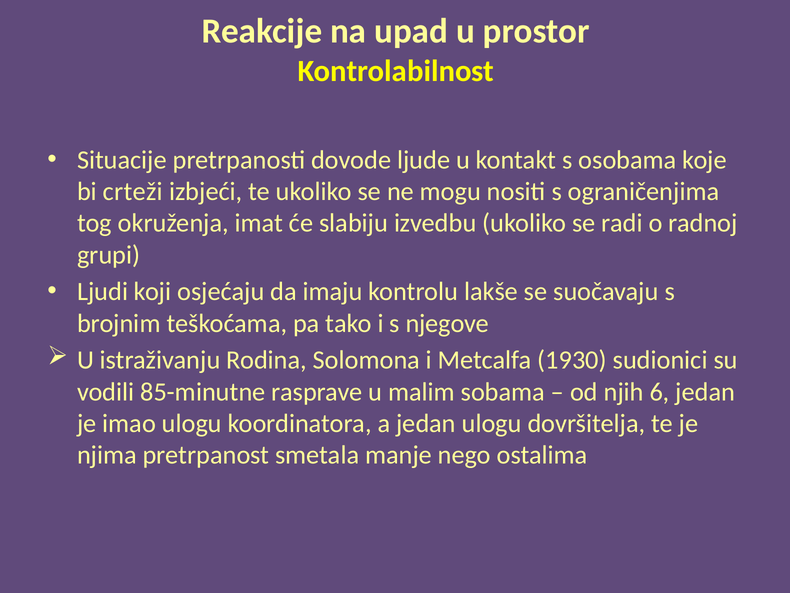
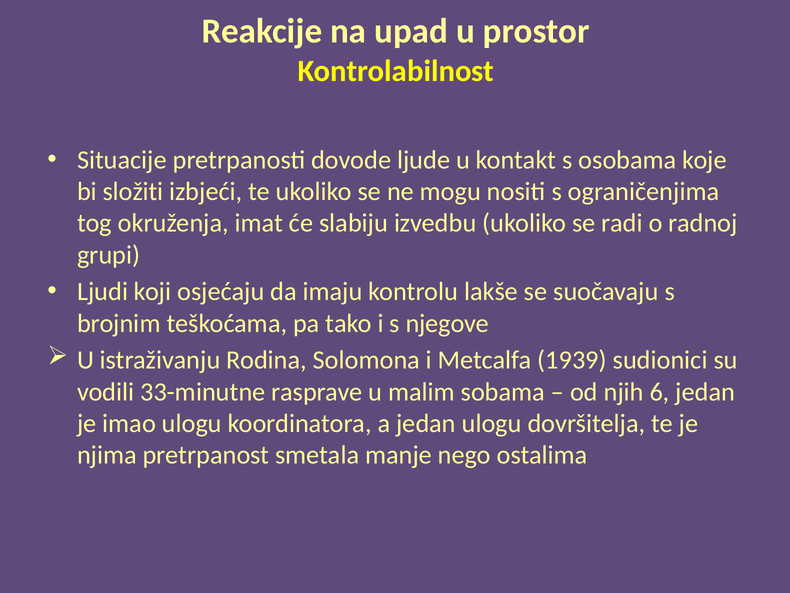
crteži: crteži -> složiti
1930: 1930 -> 1939
85-minutne: 85-minutne -> 33-minutne
